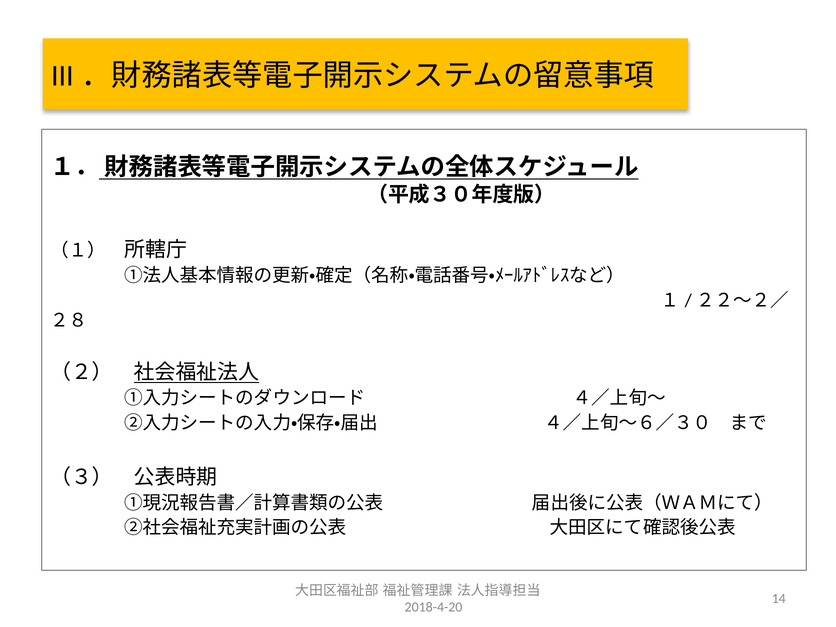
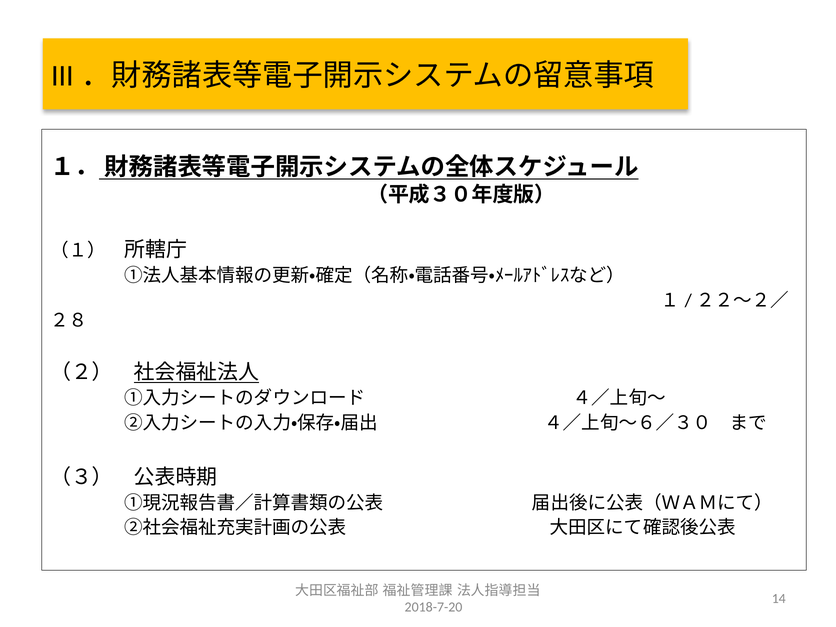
2018-4-20: 2018-4-20 -> 2018-7-20
